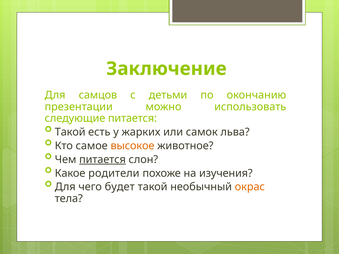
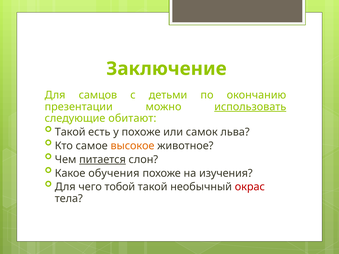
использовать underline: none -> present
следующие питается: питается -> обитают
у жарких: жарких -> похоже
родители: родители -> обучения
будет: будет -> тобой
окрас colour: orange -> red
